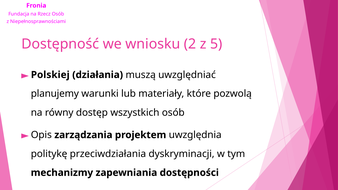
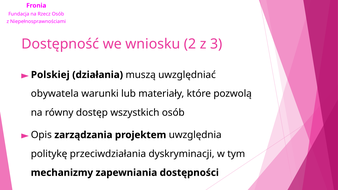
5: 5 -> 3
planujemy: planujemy -> obywatela
